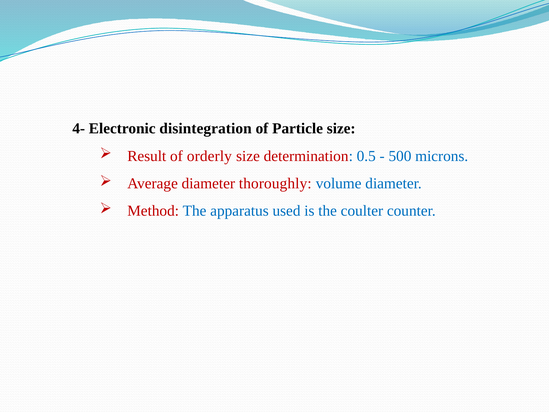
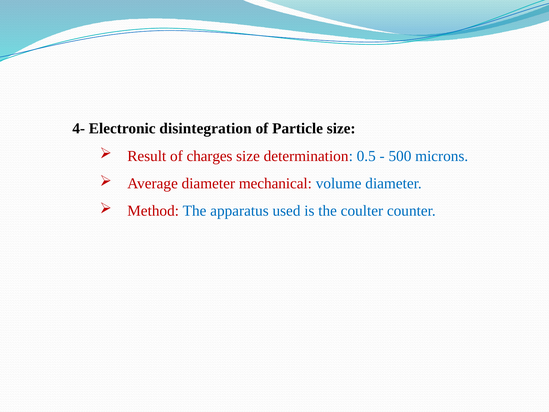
orderly: orderly -> charges
thoroughly: thoroughly -> mechanical
